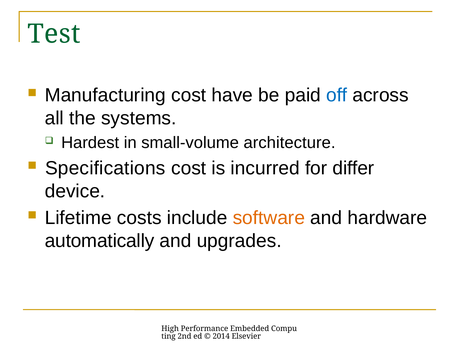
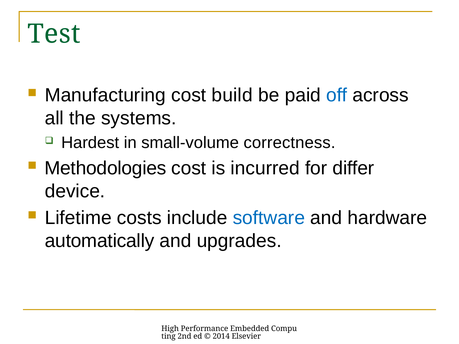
have: have -> build
architecture: architecture -> correctness
Specifications: Specifications -> Methodologies
software colour: orange -> blue
